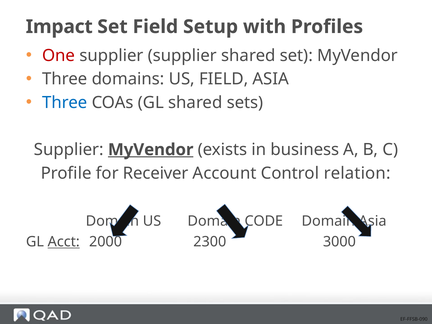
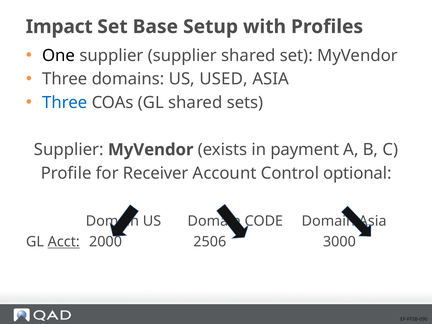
Set Field: Field -> Base
One colour: red -> black
US FIELD: FIELD -> USED
MyVendor at (151, 150) underline: present -> none
business: business -> payment
relation: relation -> optional
2300: 2300 -> 2506
